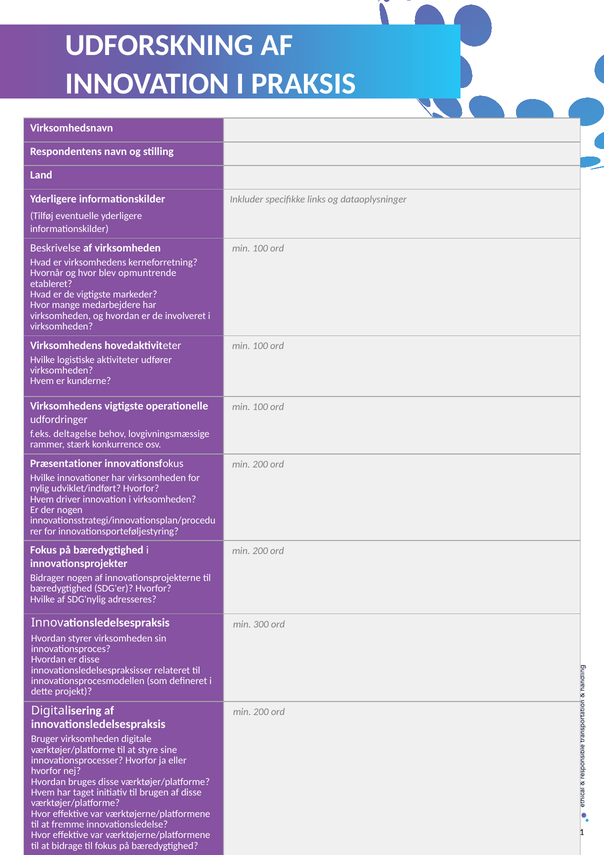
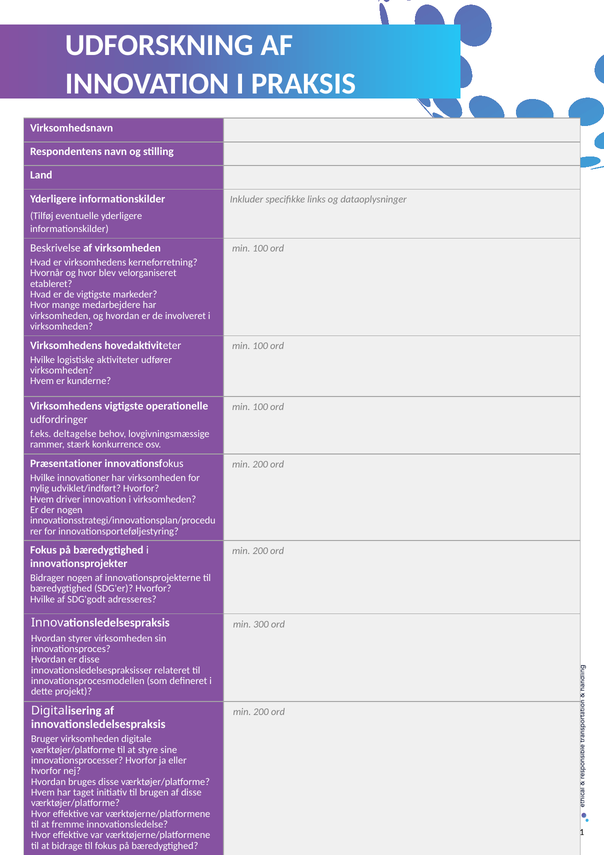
opmuntrende: opmuntrende -> velorganiseret
SDG'nylig: SDG'nylig -> SDG'godt
